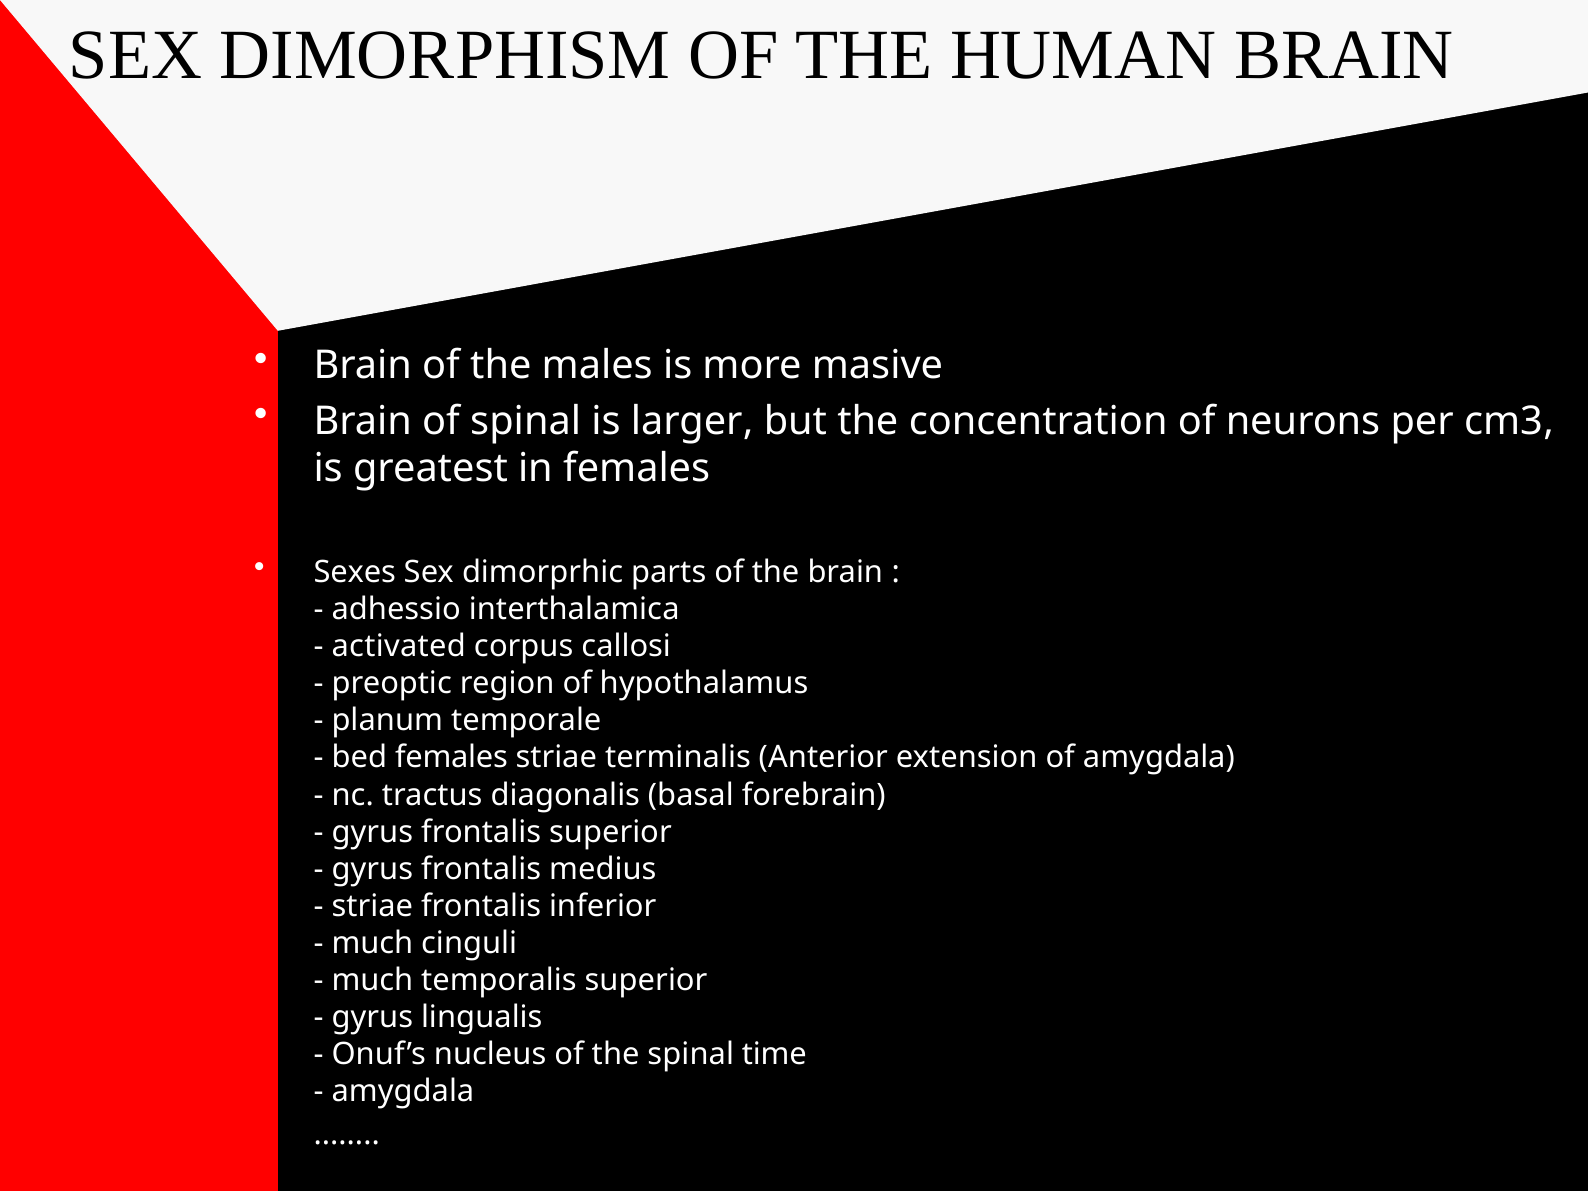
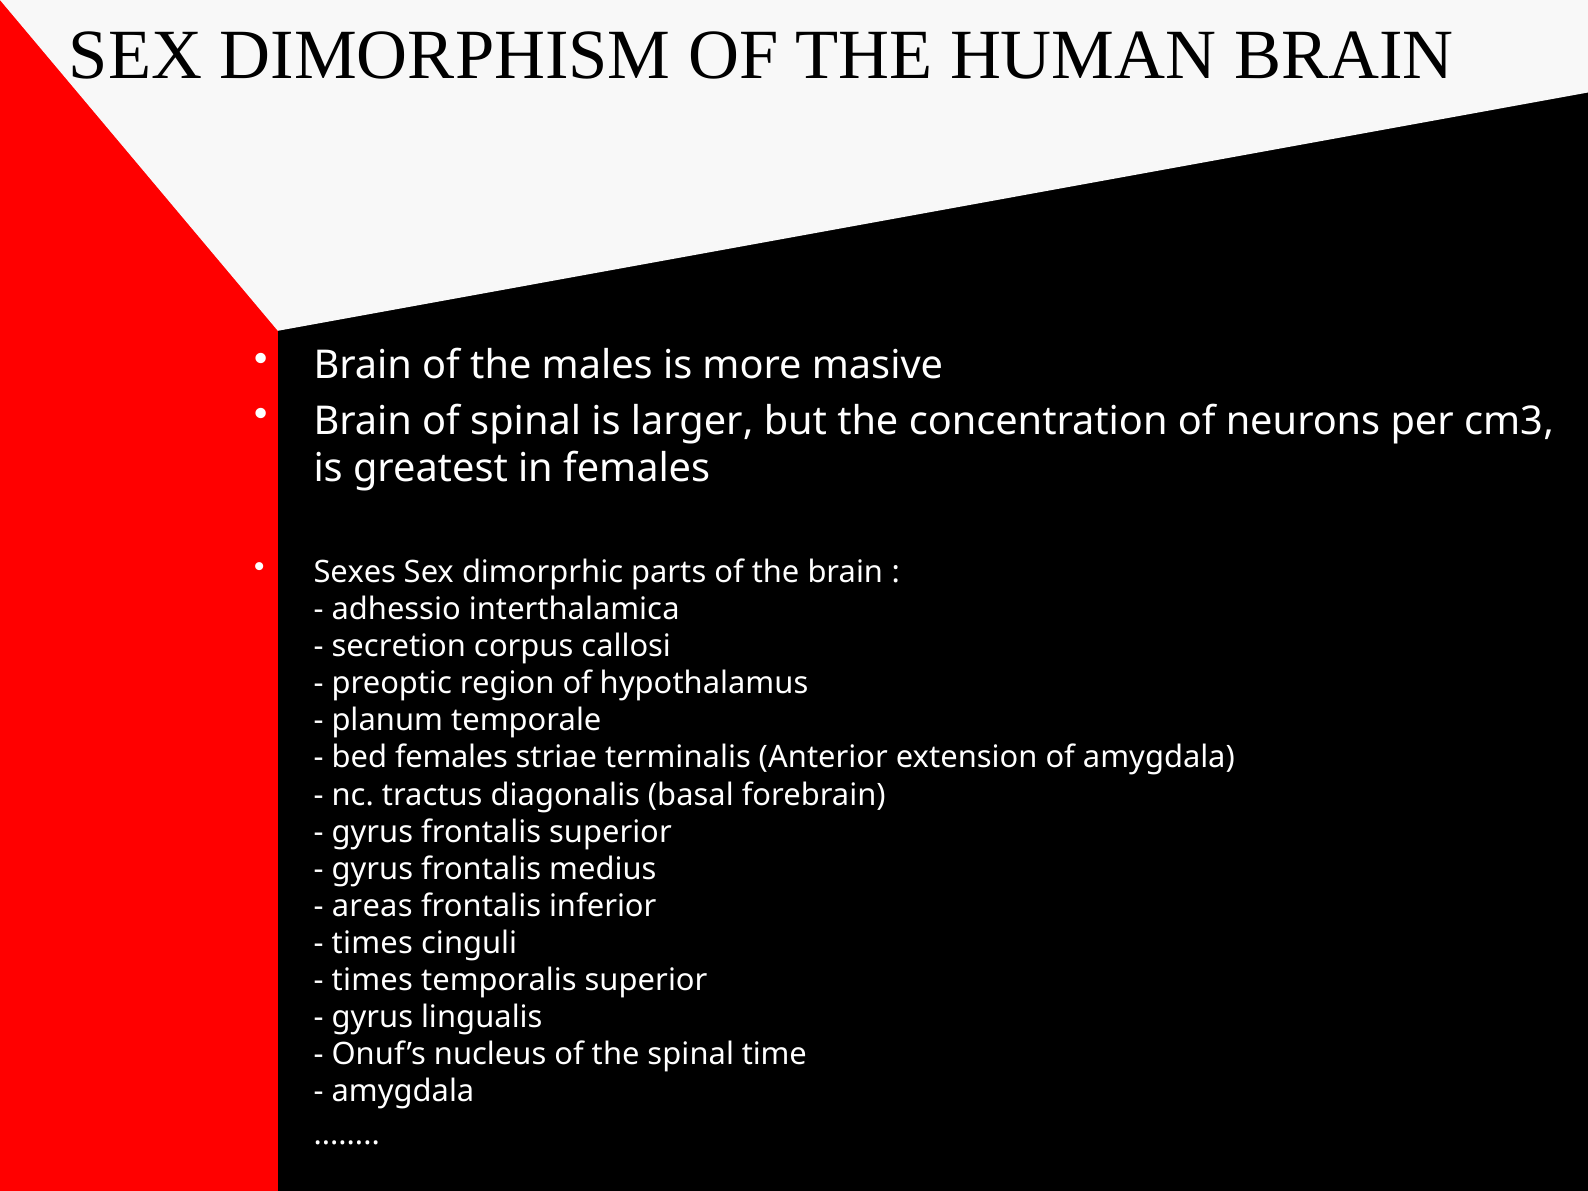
activated: activated -> secretion
striae at (372, 906): striae -> areas
much at (372, 943): much -> times
much at (372, 980): much -> times
